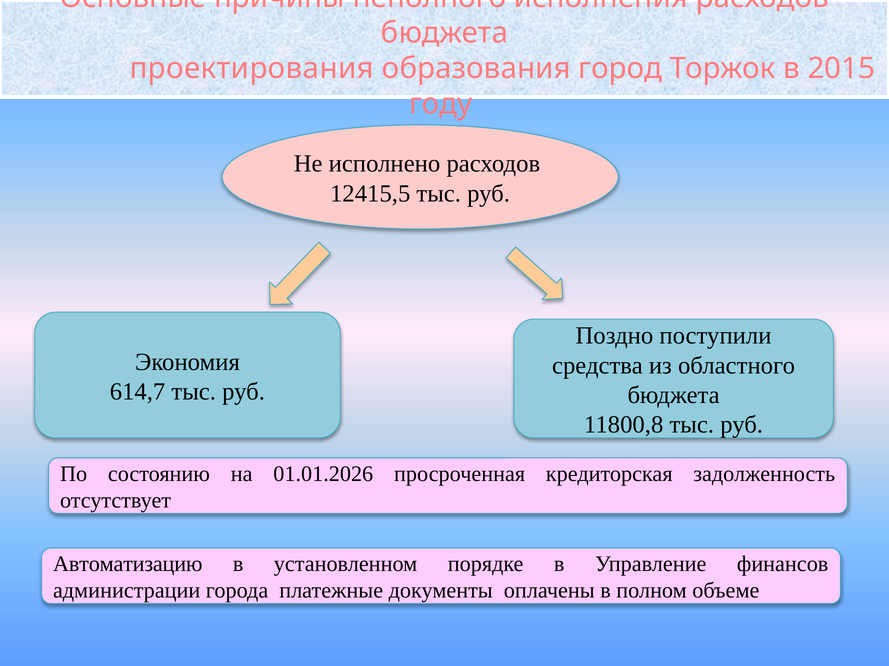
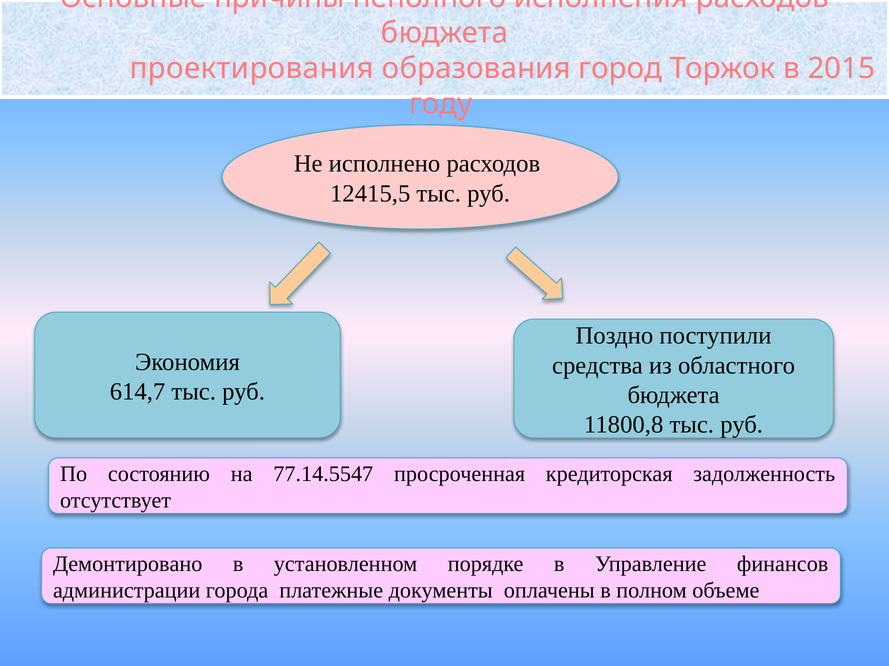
01.01.2026: 01.01.2026 -> 77.14.5547
Автоматизацию: Автоматизацию -> Демонтировано
